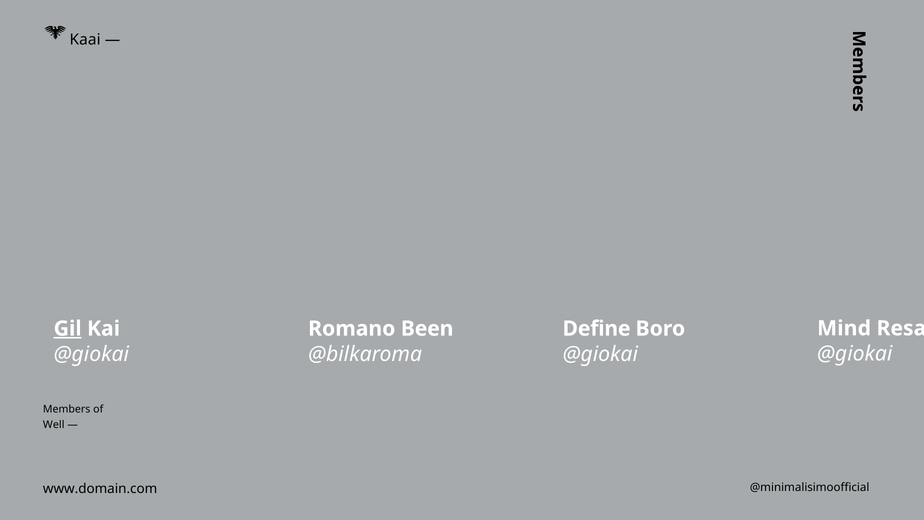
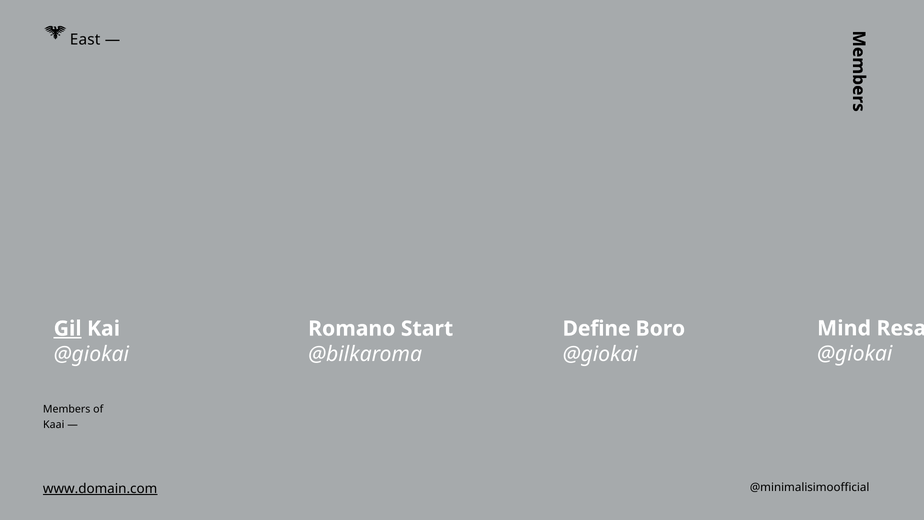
Kaai: Kaai -> East
Been: Been -> Start
Well: Well -> Kaai
www.domain.com underline: none -> present
